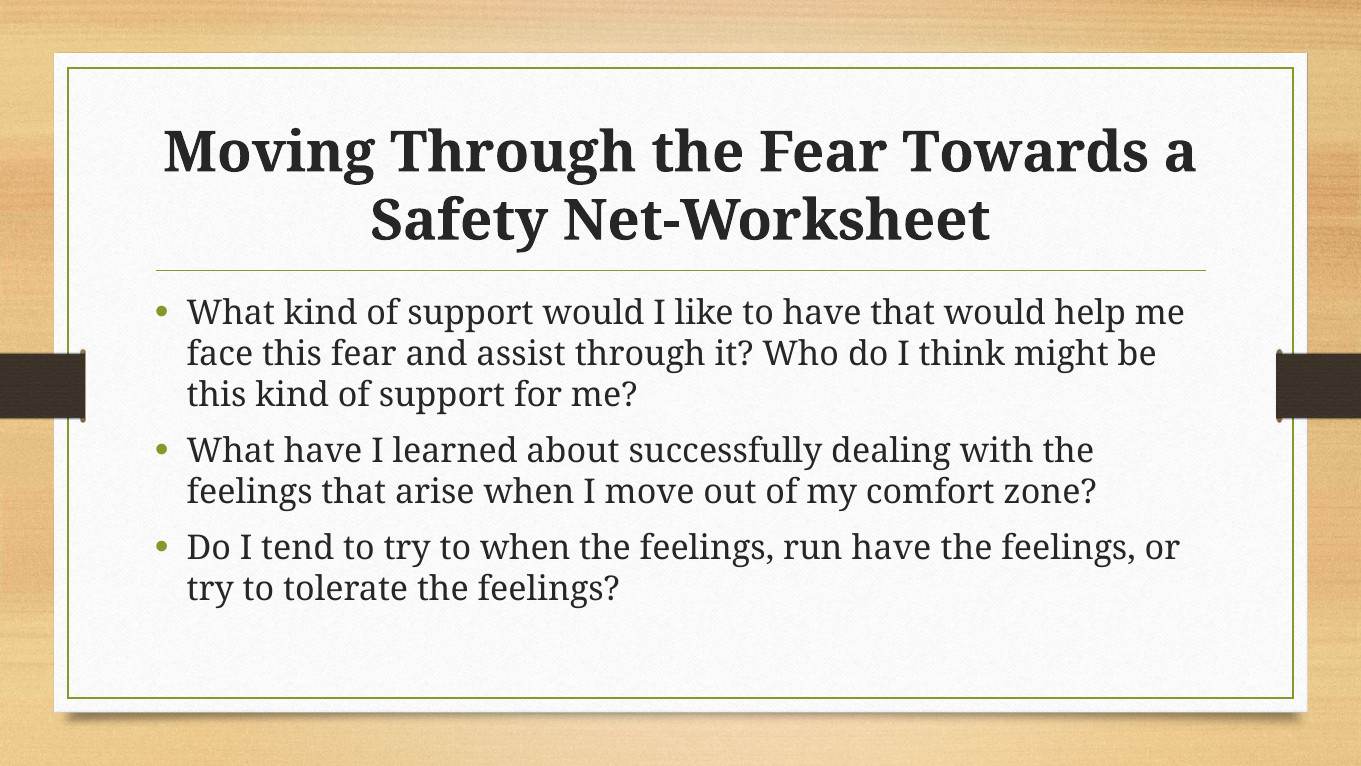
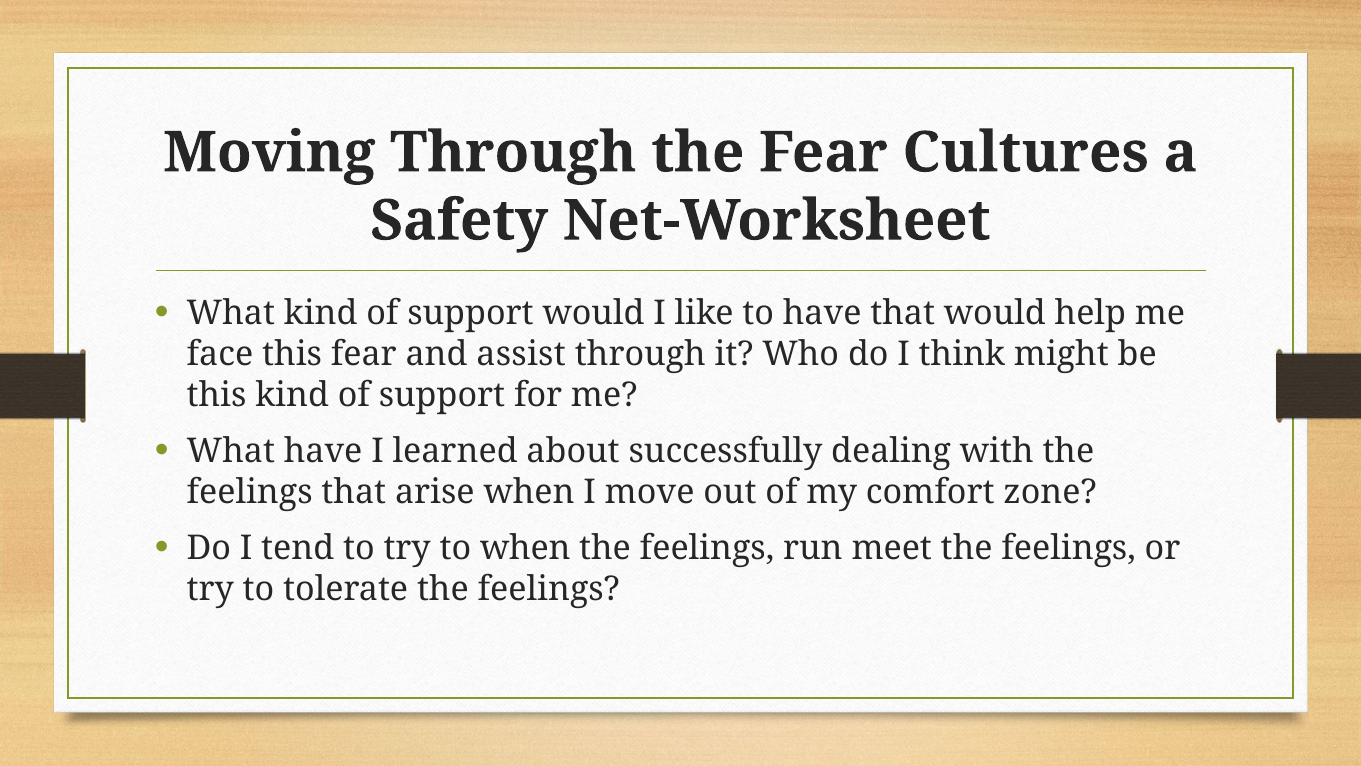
Towards: Towards -> Cultures
run have: have -> meet
